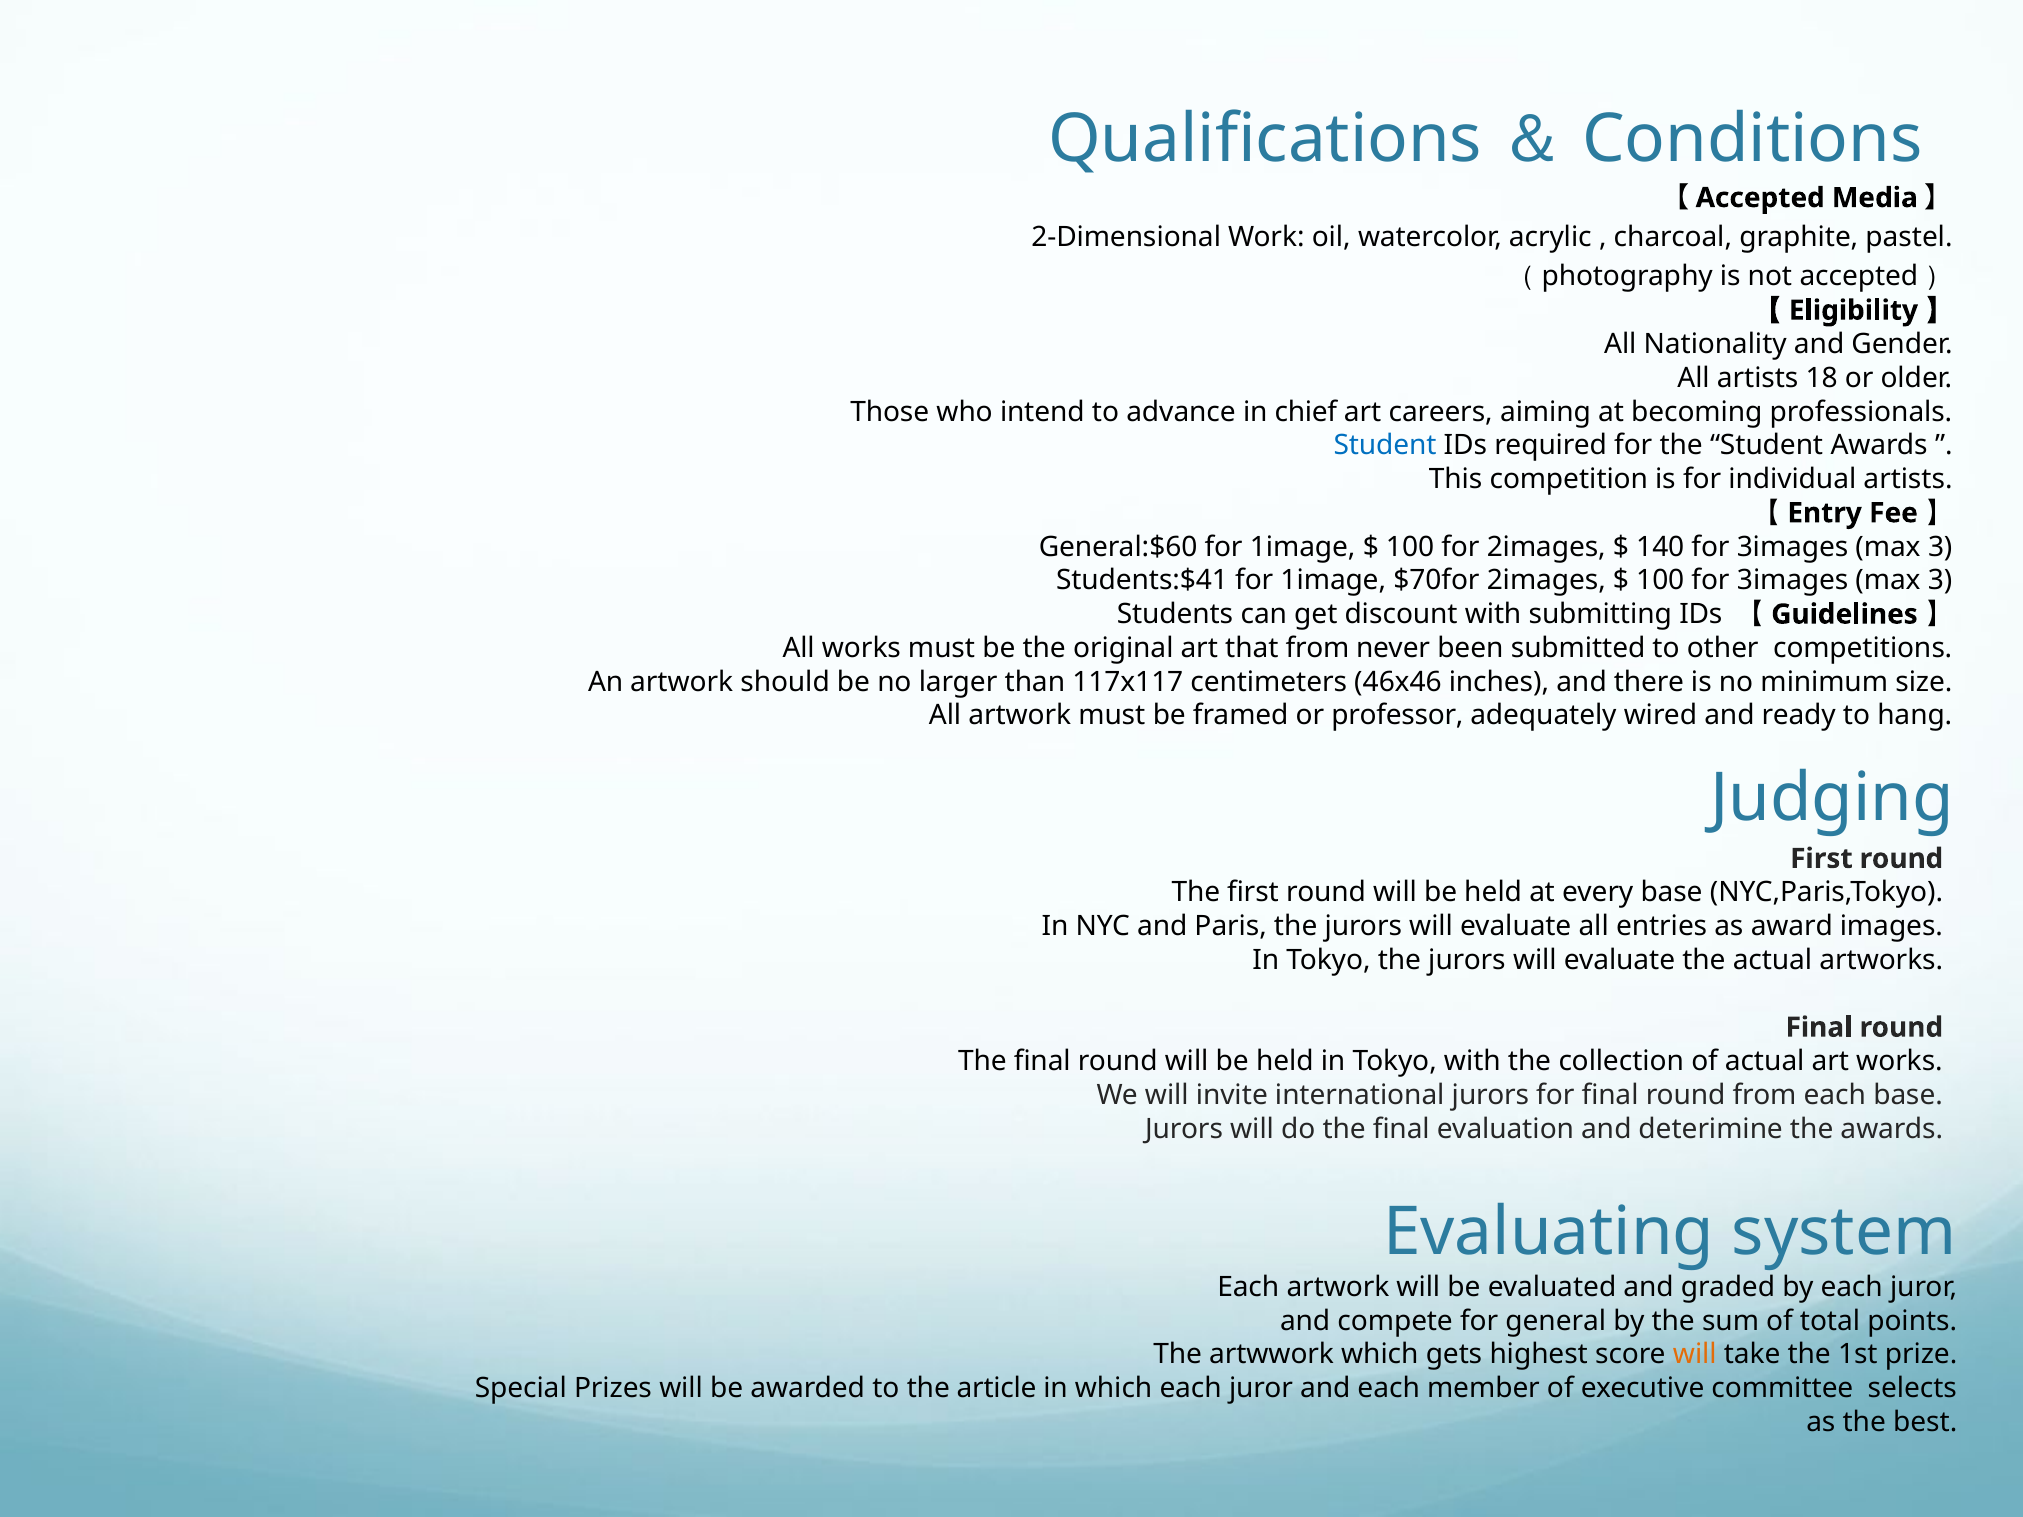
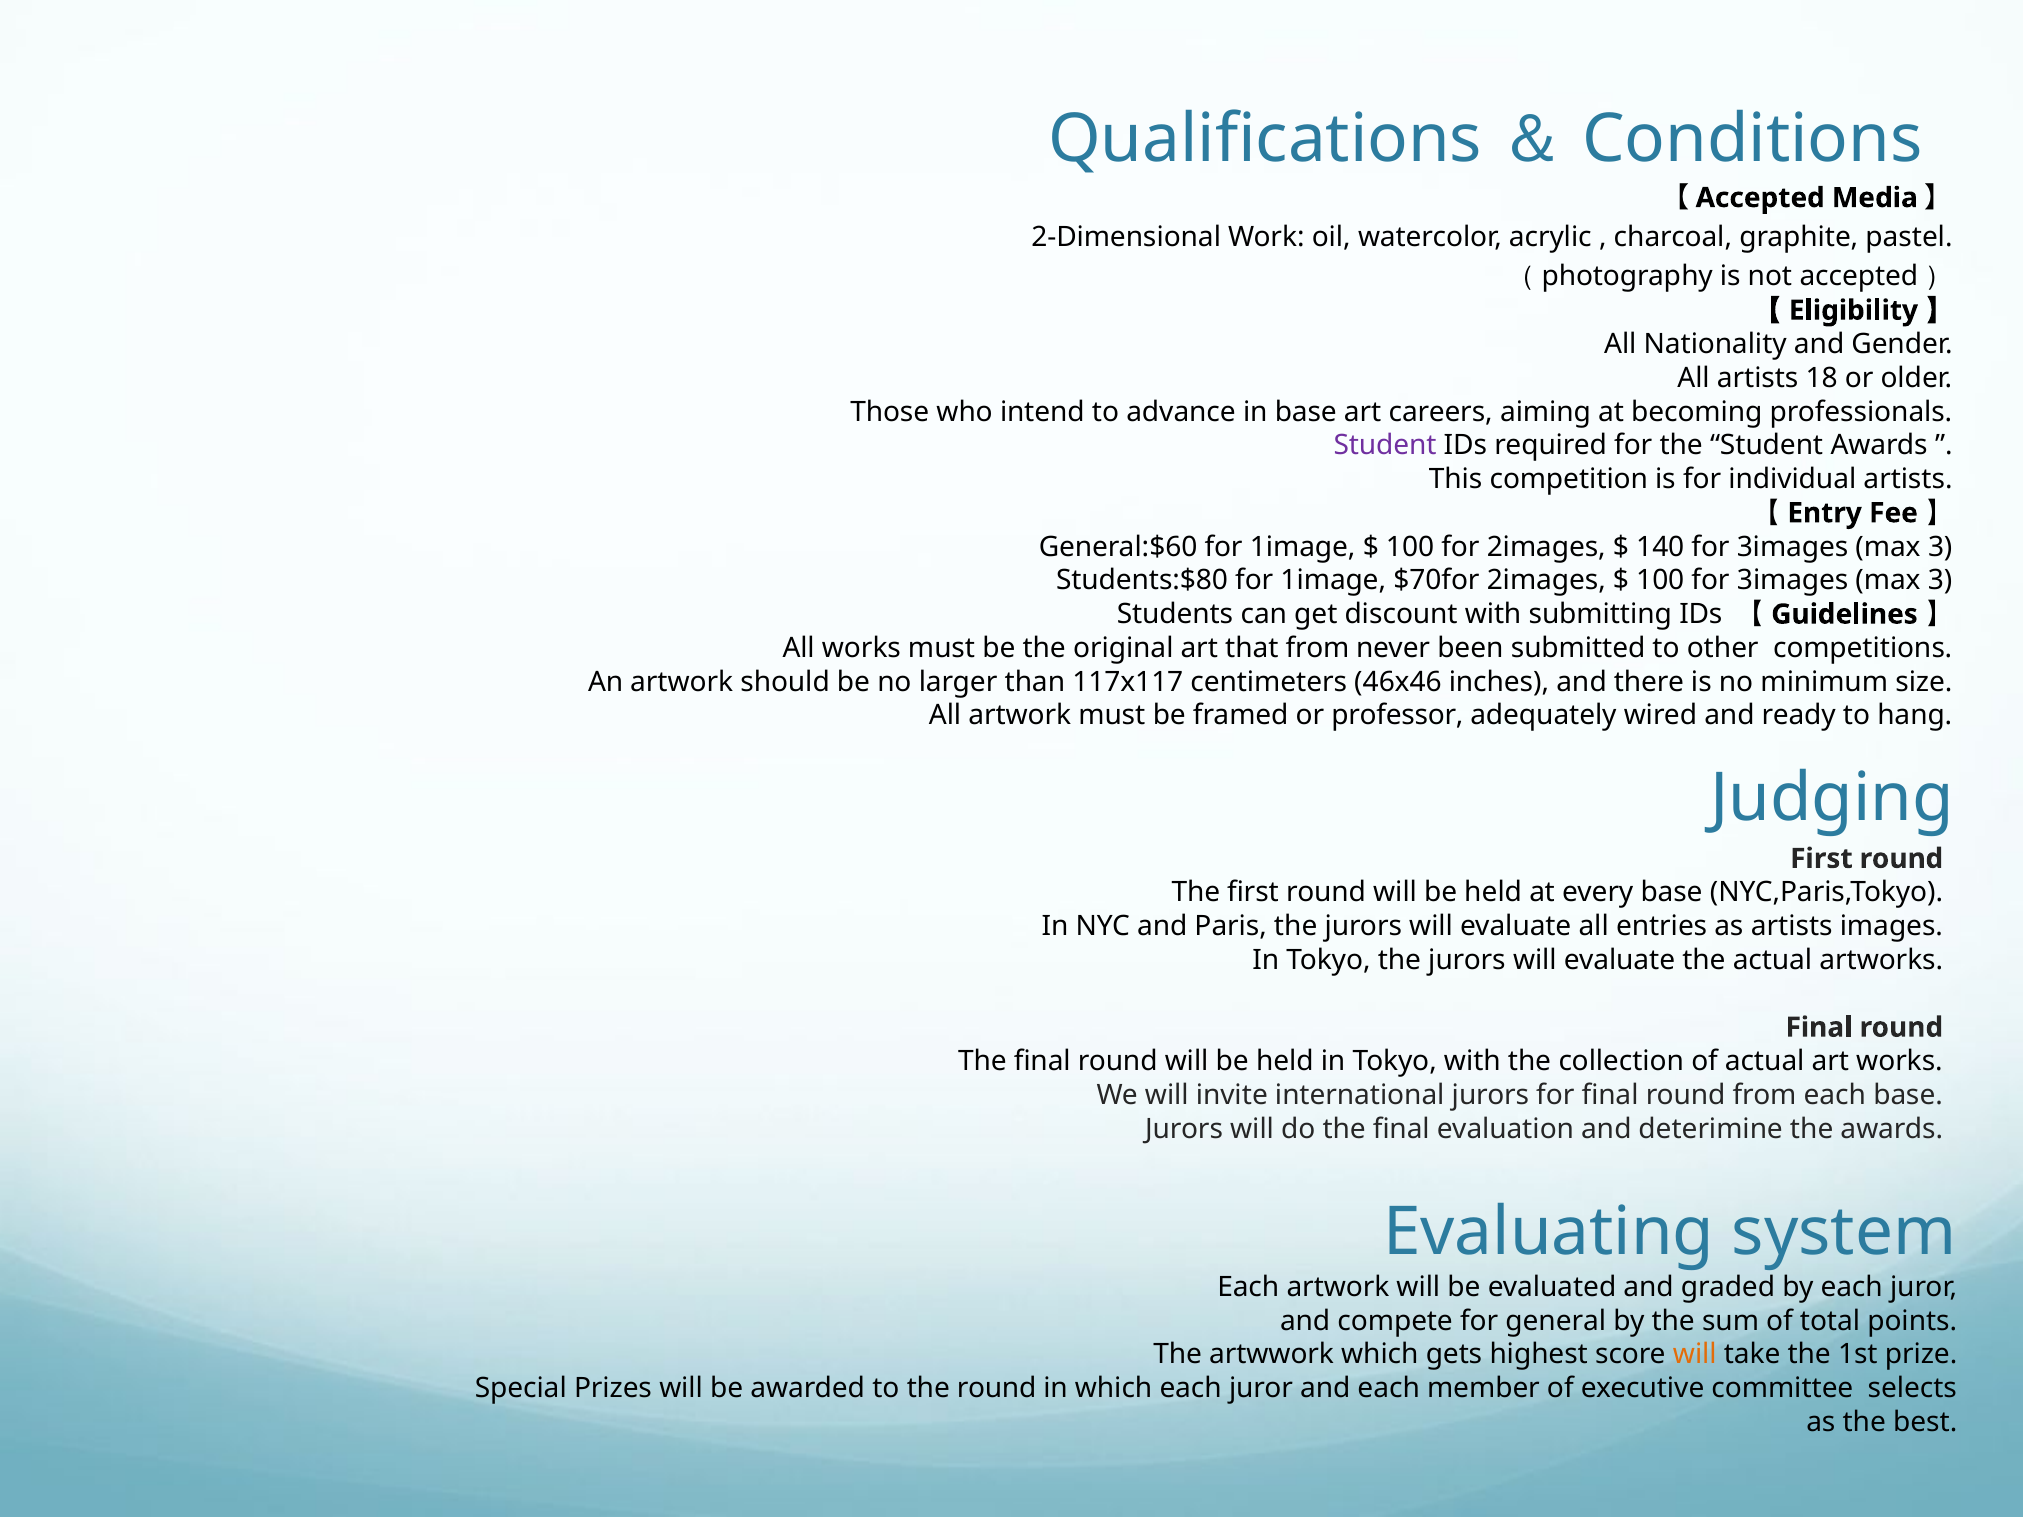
in chief: chief -> base
Student at (1385, 446) colour: blue -> purple
Students:$41: Students:$41 -> Students:$80
as award: award -> artists
the article: article -> round
